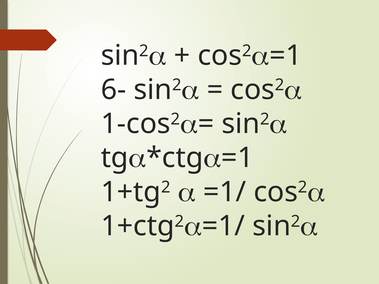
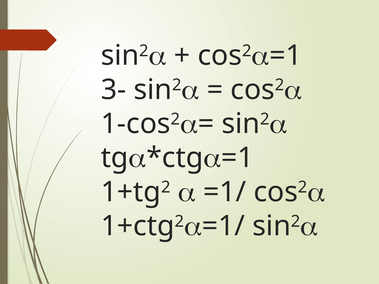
6-: 6- -> 3-
